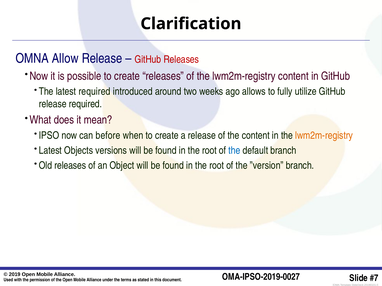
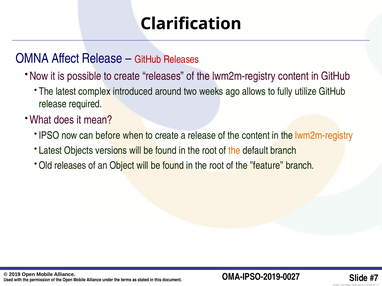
Allow: Allow -> Affect
latest required: required -> complex
the at (234, 151) colour: blue -> orange
”version: ”version -> ”feature
